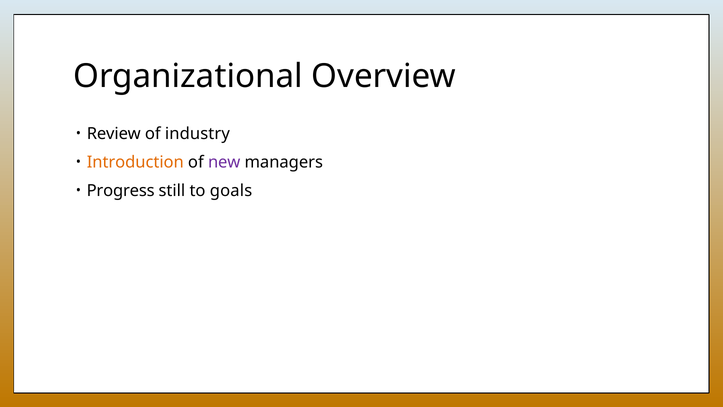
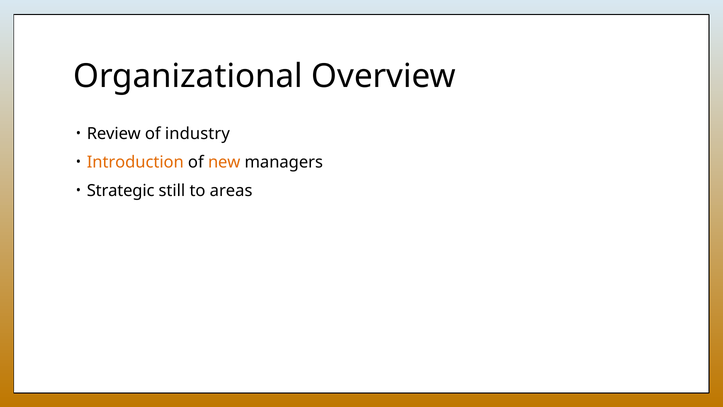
new colour: purple -> orange
Progress: Progress -> Strategic
goals: goals -> areas
